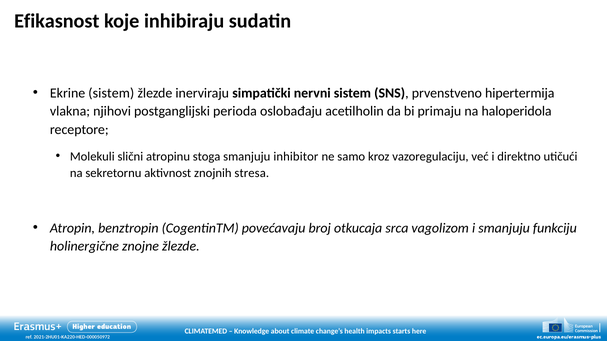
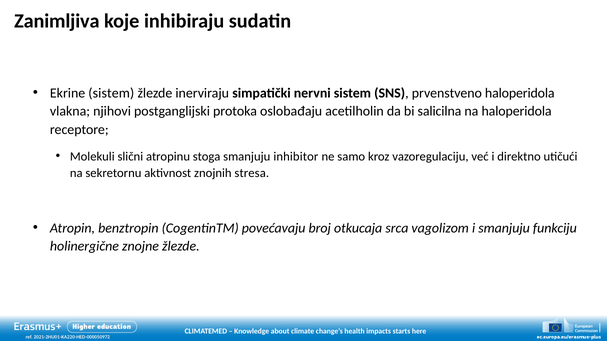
Efikasnost: Efikasnost -> Zanimljiva
prvenstveno hipertermija: hipertermija -> haloperidola
perioda: perioda -> protoka
primaju: primaju -> salicilna
